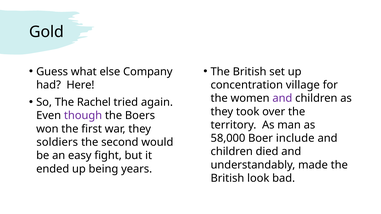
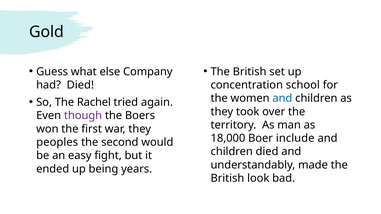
had Here: Here -> Died
village: village -> school
and at (282, 98) colour: purple -> blue
58,000: 58,000 -> 18,000
soldiers: soldiers -> peoples
